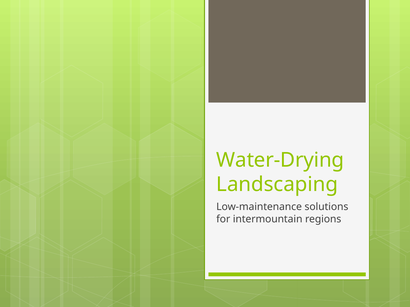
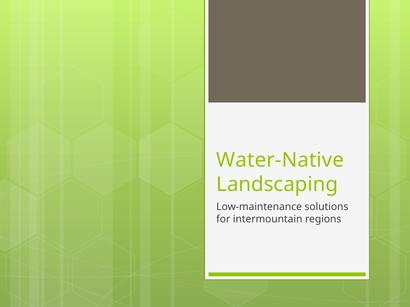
Water-Drying: Water-Drying -> Water-Native
